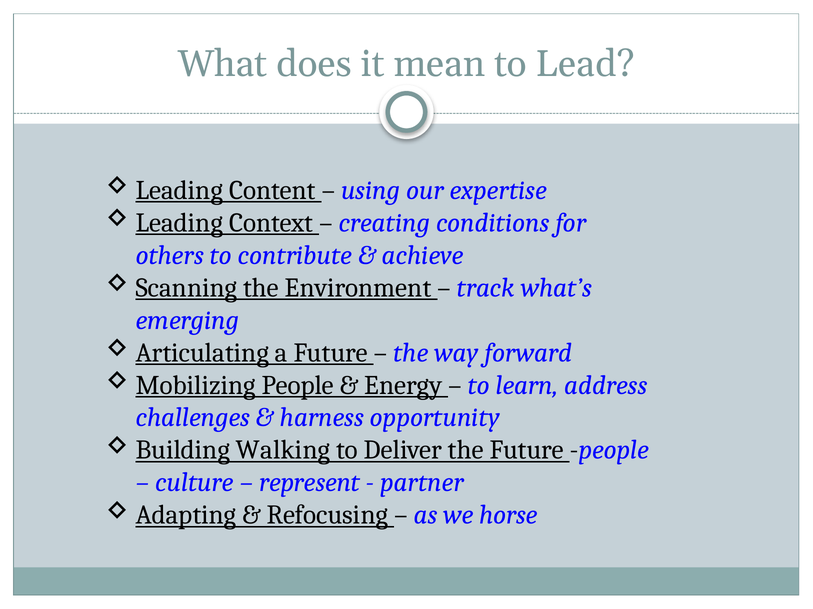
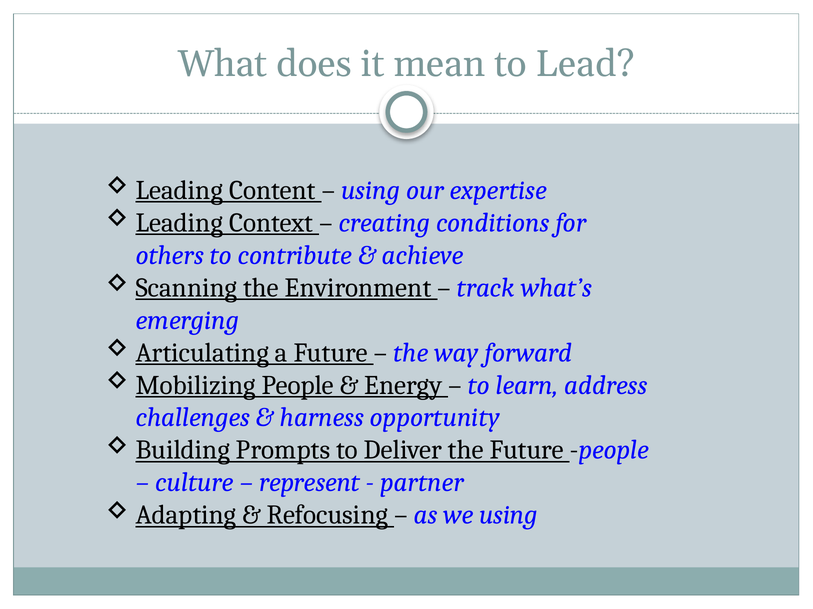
Walking: Walking -> Prompts
we horse: horse -> using
